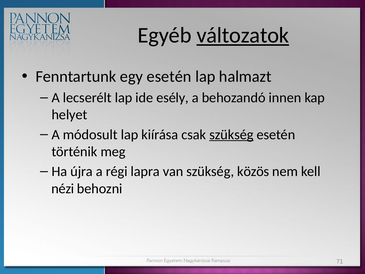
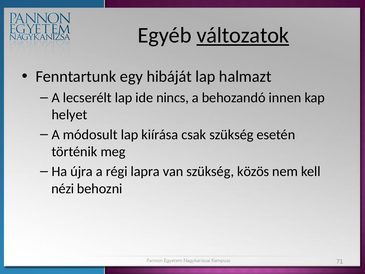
egy esetén: esetén -> hibáját
esély: esély -> nincs
szükség at (231, 134) underline: present -> none
